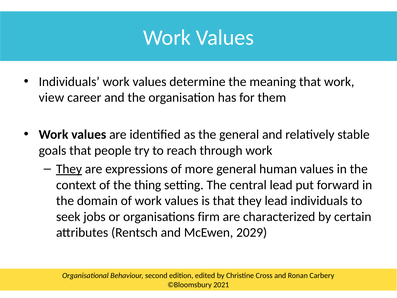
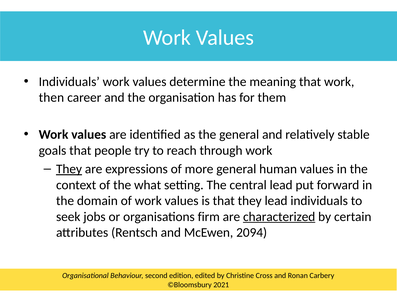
view: view -> then
thing: thing -> what
characterized underline: none -> present
2029: 2029 -> 2094
